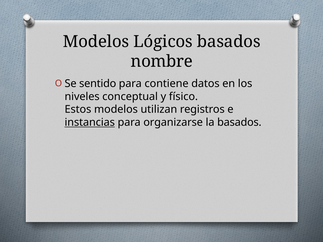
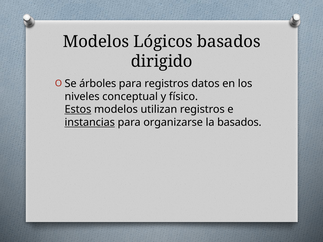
nombre: nombre -> dirigido
sentido: sentido -> árboles
para contiene: contiene -> registros
Estos underline: none -> present
